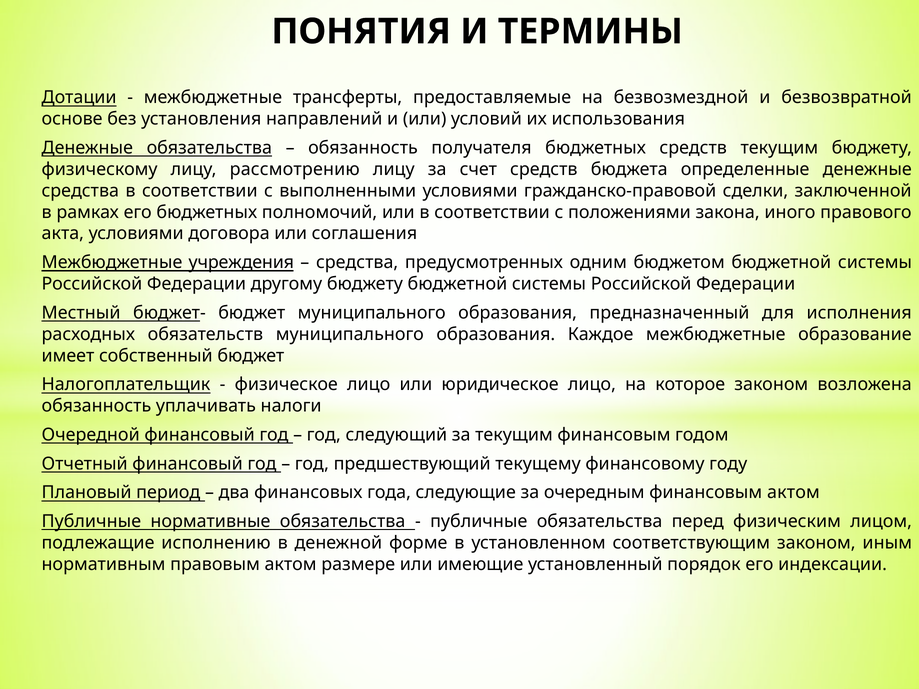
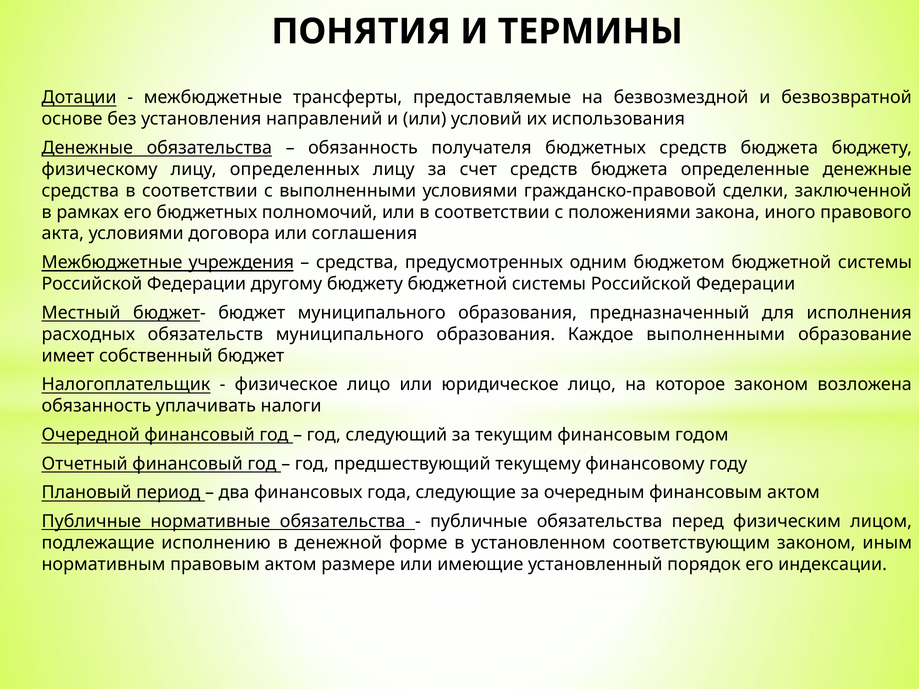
бюджетных средств текущим: текущим -> бюджета
рассмотрению: рассмотрению -> определенных
Каждое межбюджетные: межбюджетные -> выполненными
